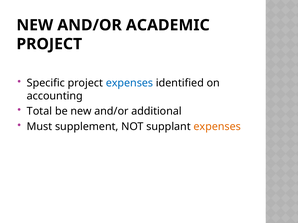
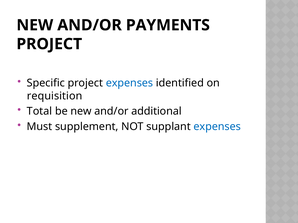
ACADEMIC: ACADEMIC -> PAYMENTS
accounting: accounting -> requisition
expenses at (217, 127) colour: orange -> blue
